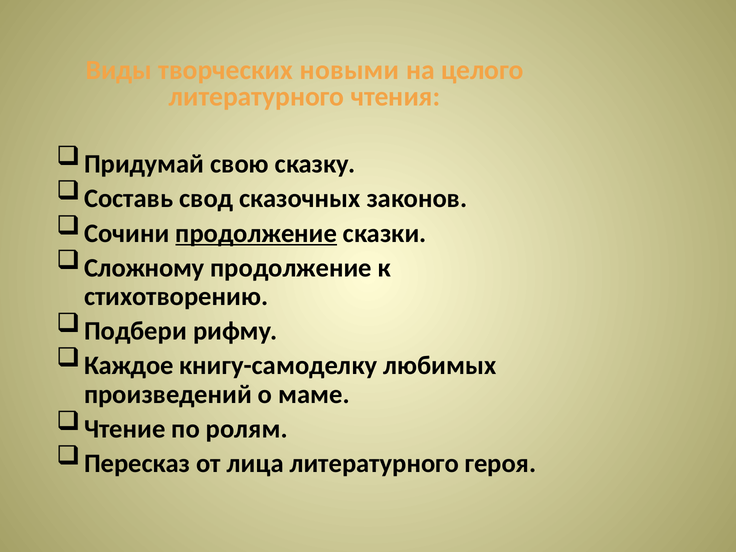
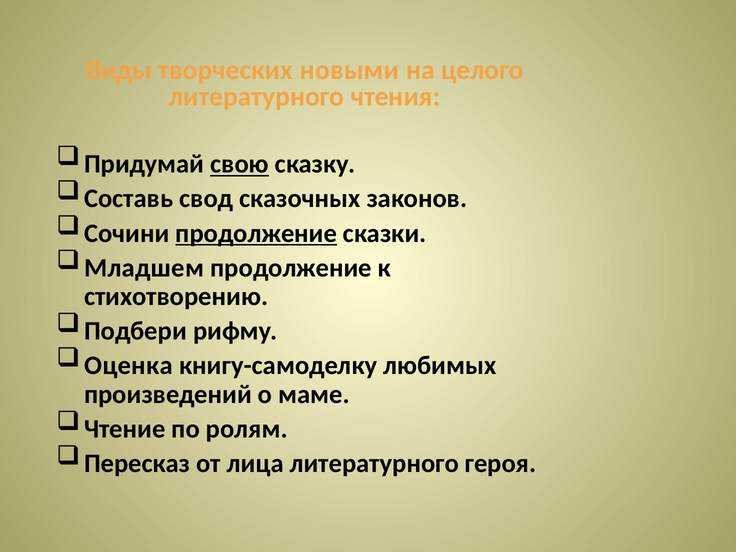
свою underline: none -> present
Сложному: Сложному -> Младшем
Каждое: Каждое -> Оценка
